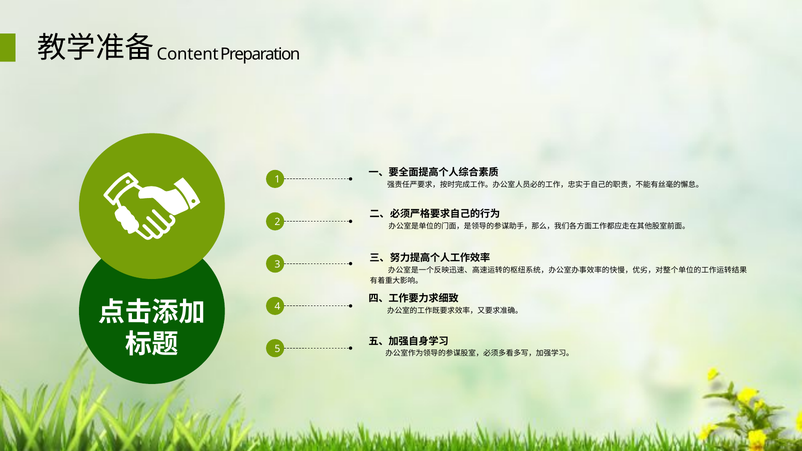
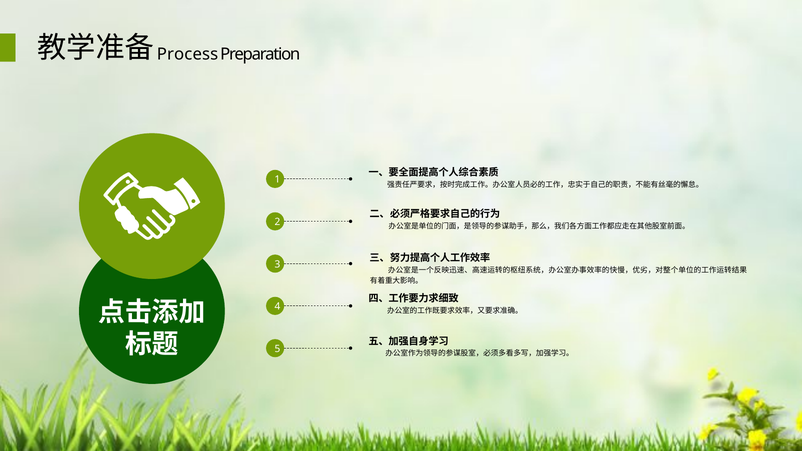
Content: Content -> Process
